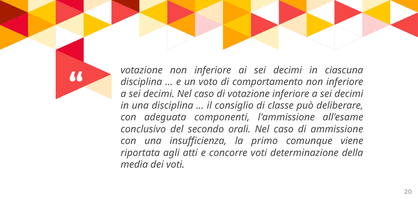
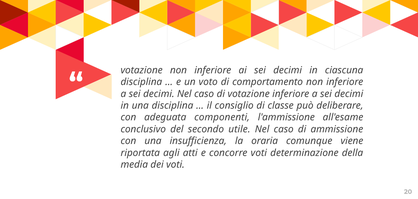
orali: orali -> utile
primo: primo -> oraria
